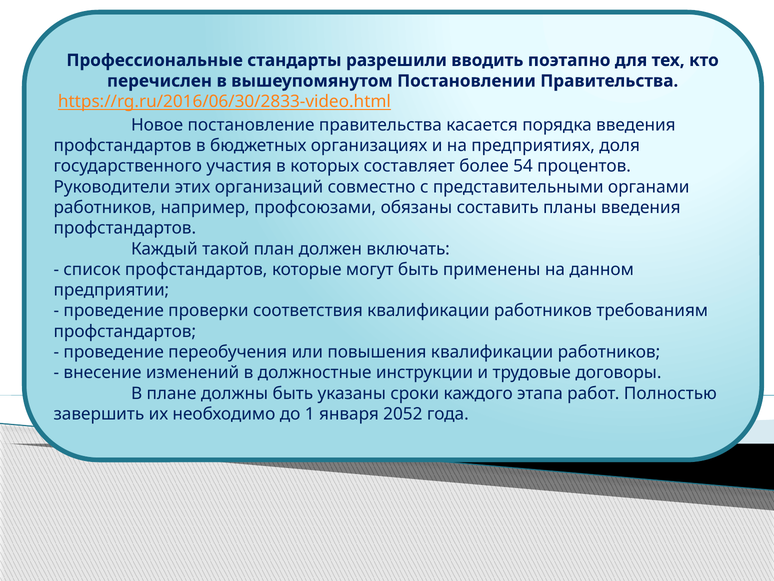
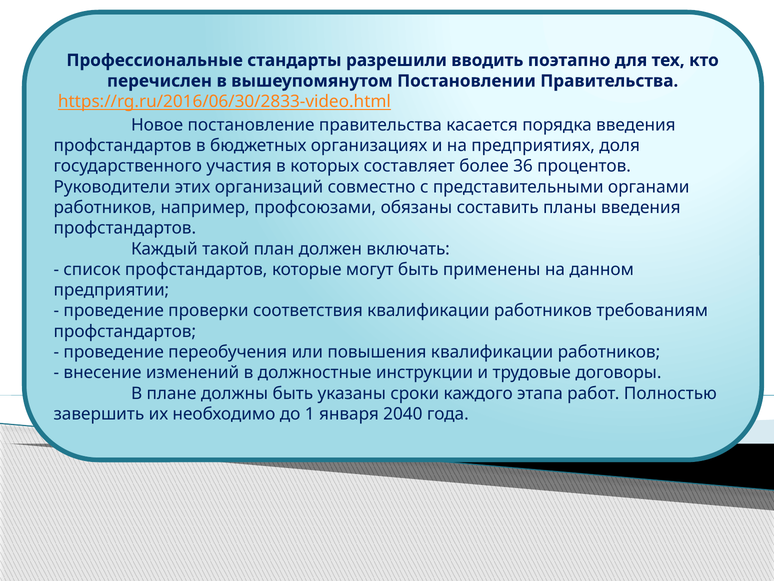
54: 54 -> 36
2052: 2052 -> 2040
